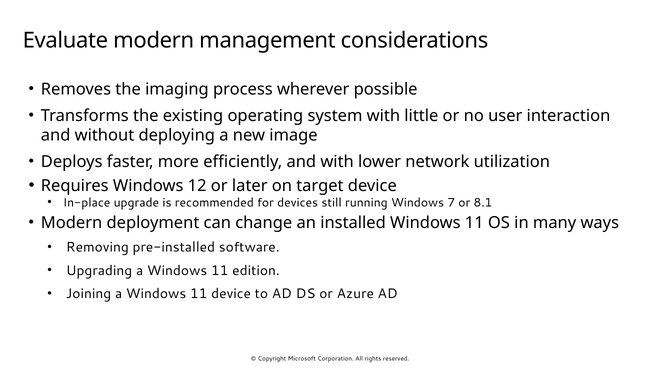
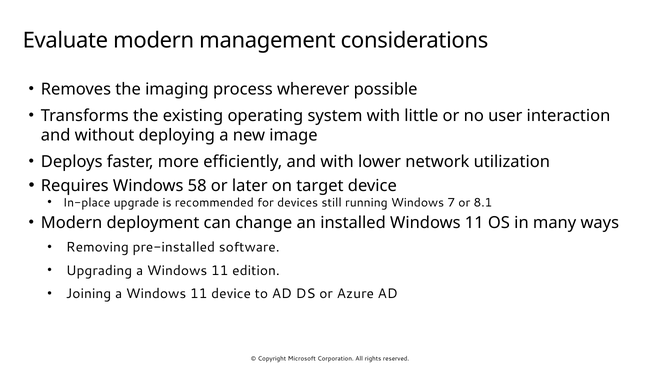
12: 12 -> 58
